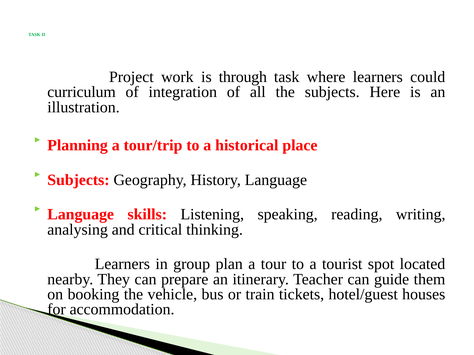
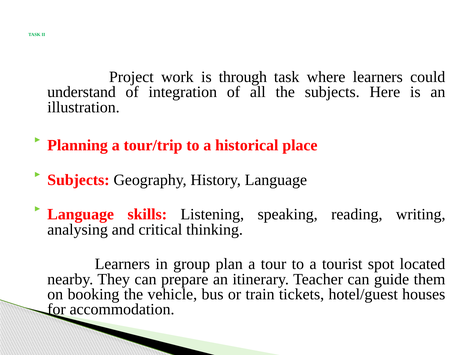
curriculum: curriculum -> understand
